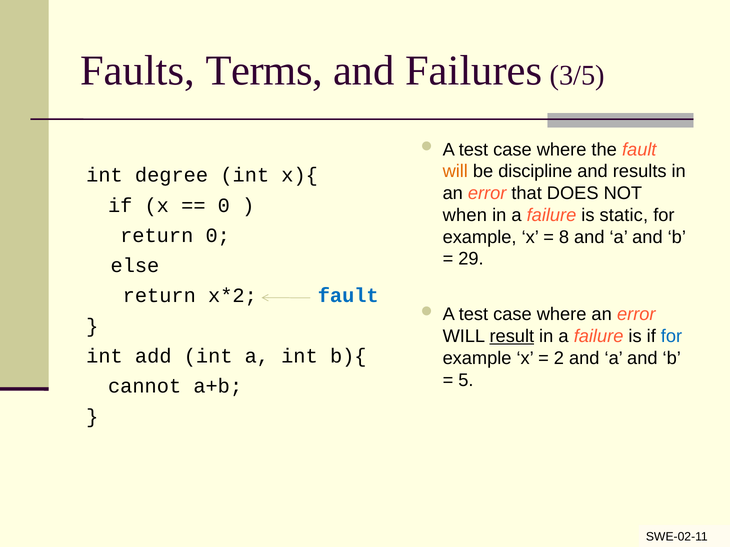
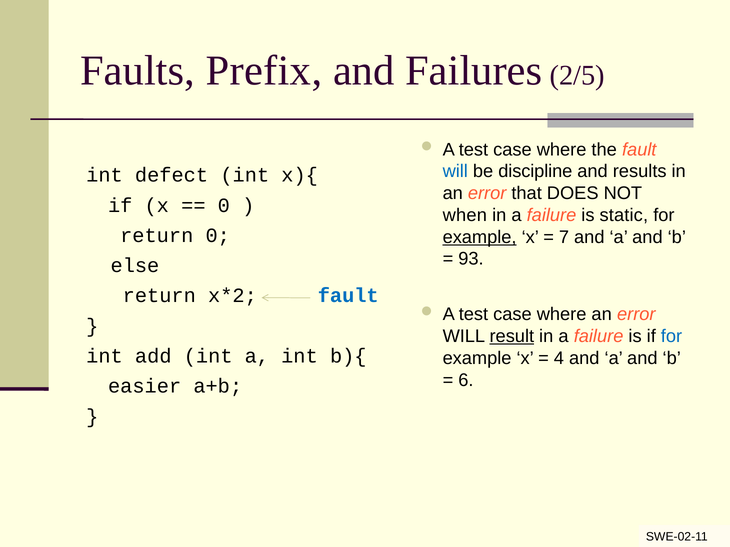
Terms: Terms -> Prefix
3/5: 3/5 -> 2/5
will at (455, 172) colour: orange -> blue
degree: degree -> defect
example at (480, 237) underline: none -> present
8: 8 -> 7
29: 29 -> 93
2: 2 -> 4
5: 5 -> 6
cannot: cannot -> easier
